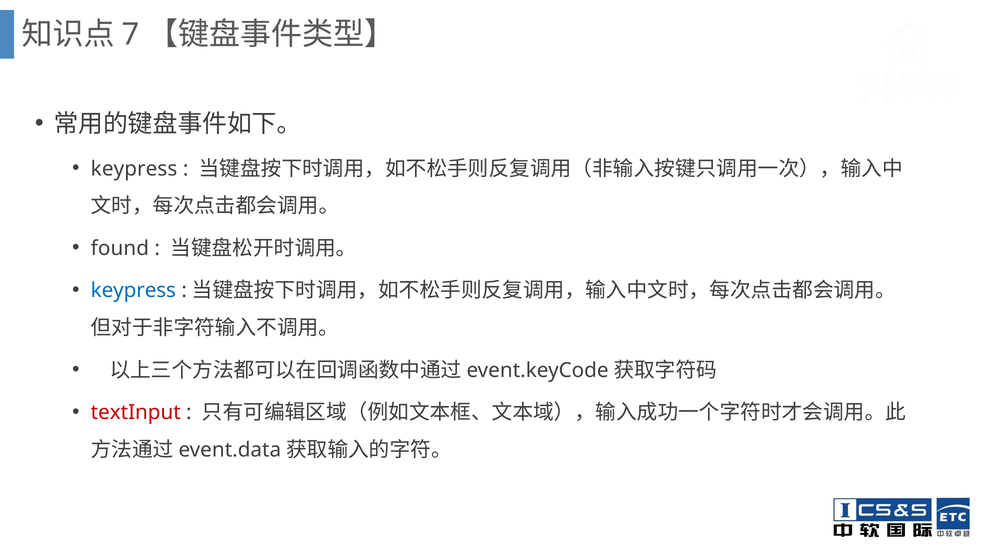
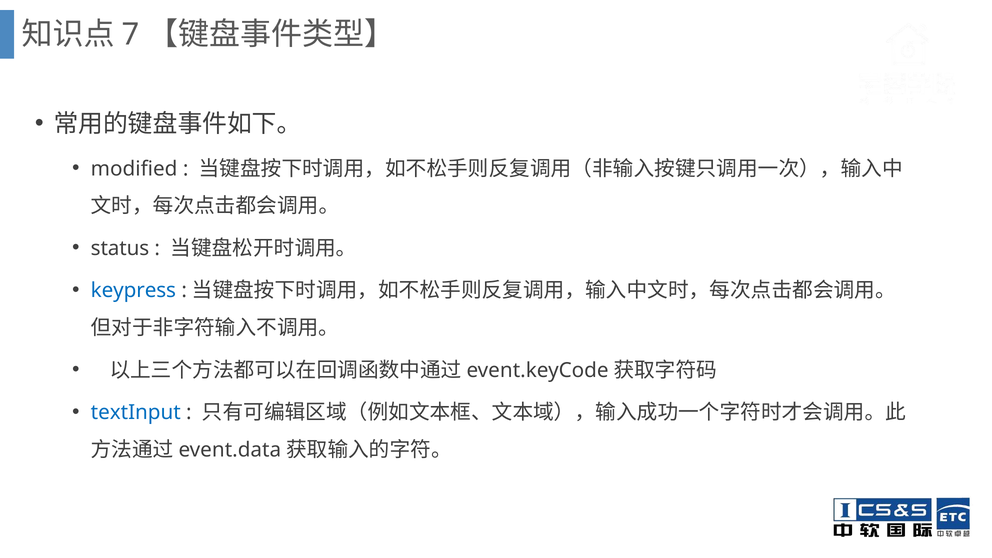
keypress at (134, 169): keypress -> modified
found: found -> status
textInput colour: red -> blue
